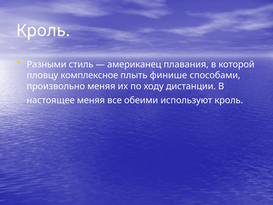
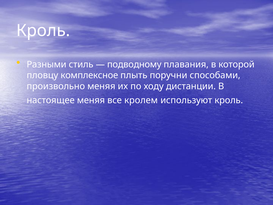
американец: американец -> подводному
финише: финише -> поручни
обеими: обеими -> кролем
